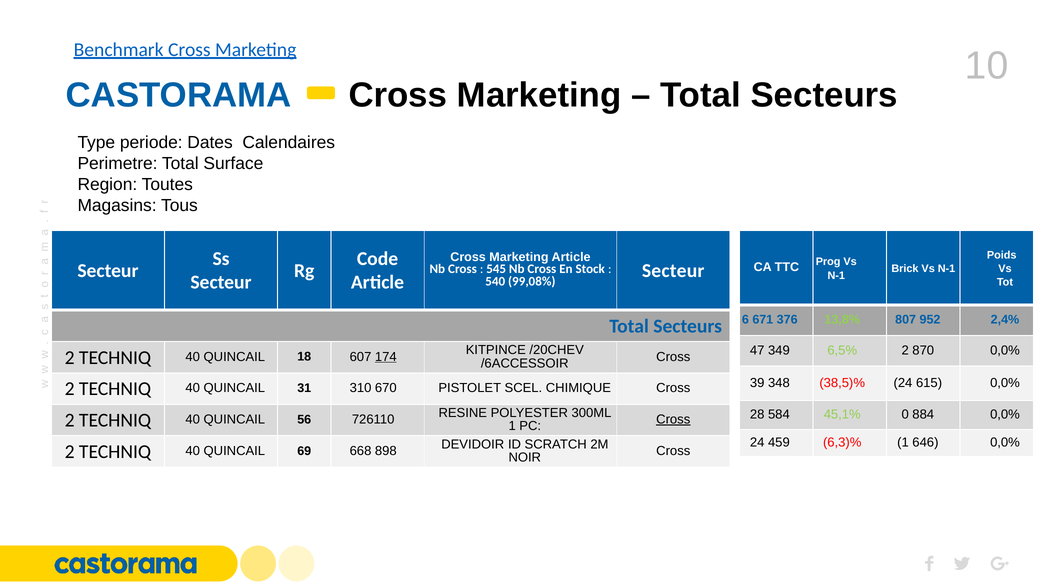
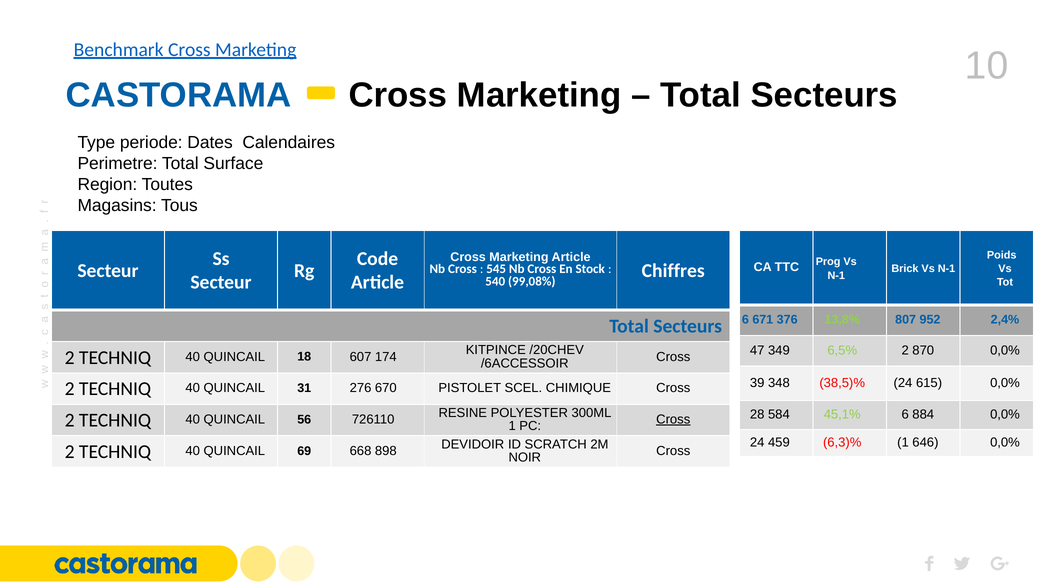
Secteur at (673, 270): Secteur -> Chiffres
174 underline: present -> none
310: 310 -> 276
45,1% 0: 0 -> 6
